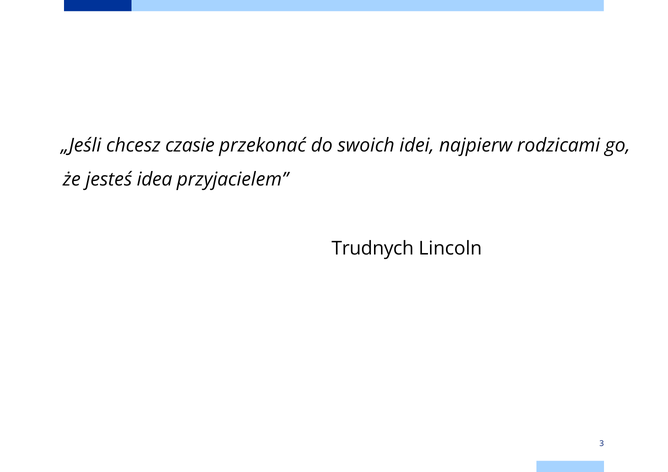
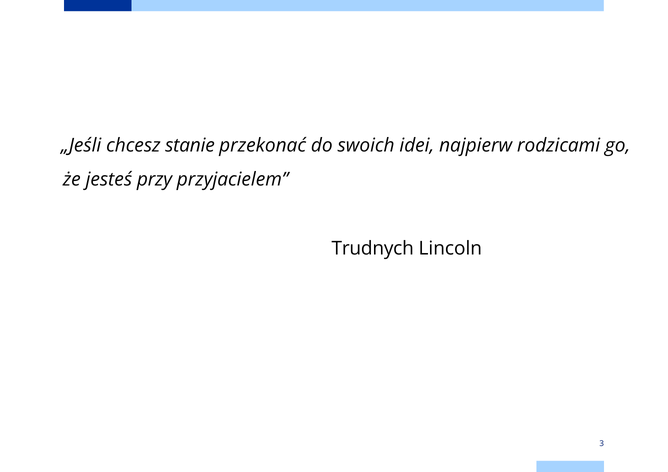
czasie: czasie -> stanie
idea: idea -> przy
